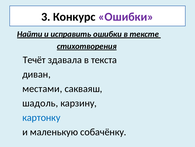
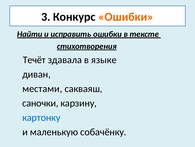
Ошибки at (126, 17) colour: purple -> orange
текста: текста -> языке
шадоль: шадоль -> саночки
